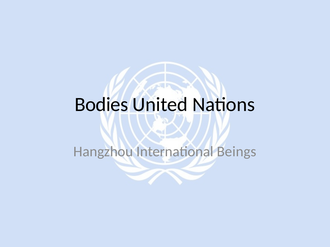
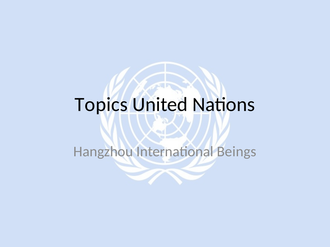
Bodies: Bodies -> Topics
